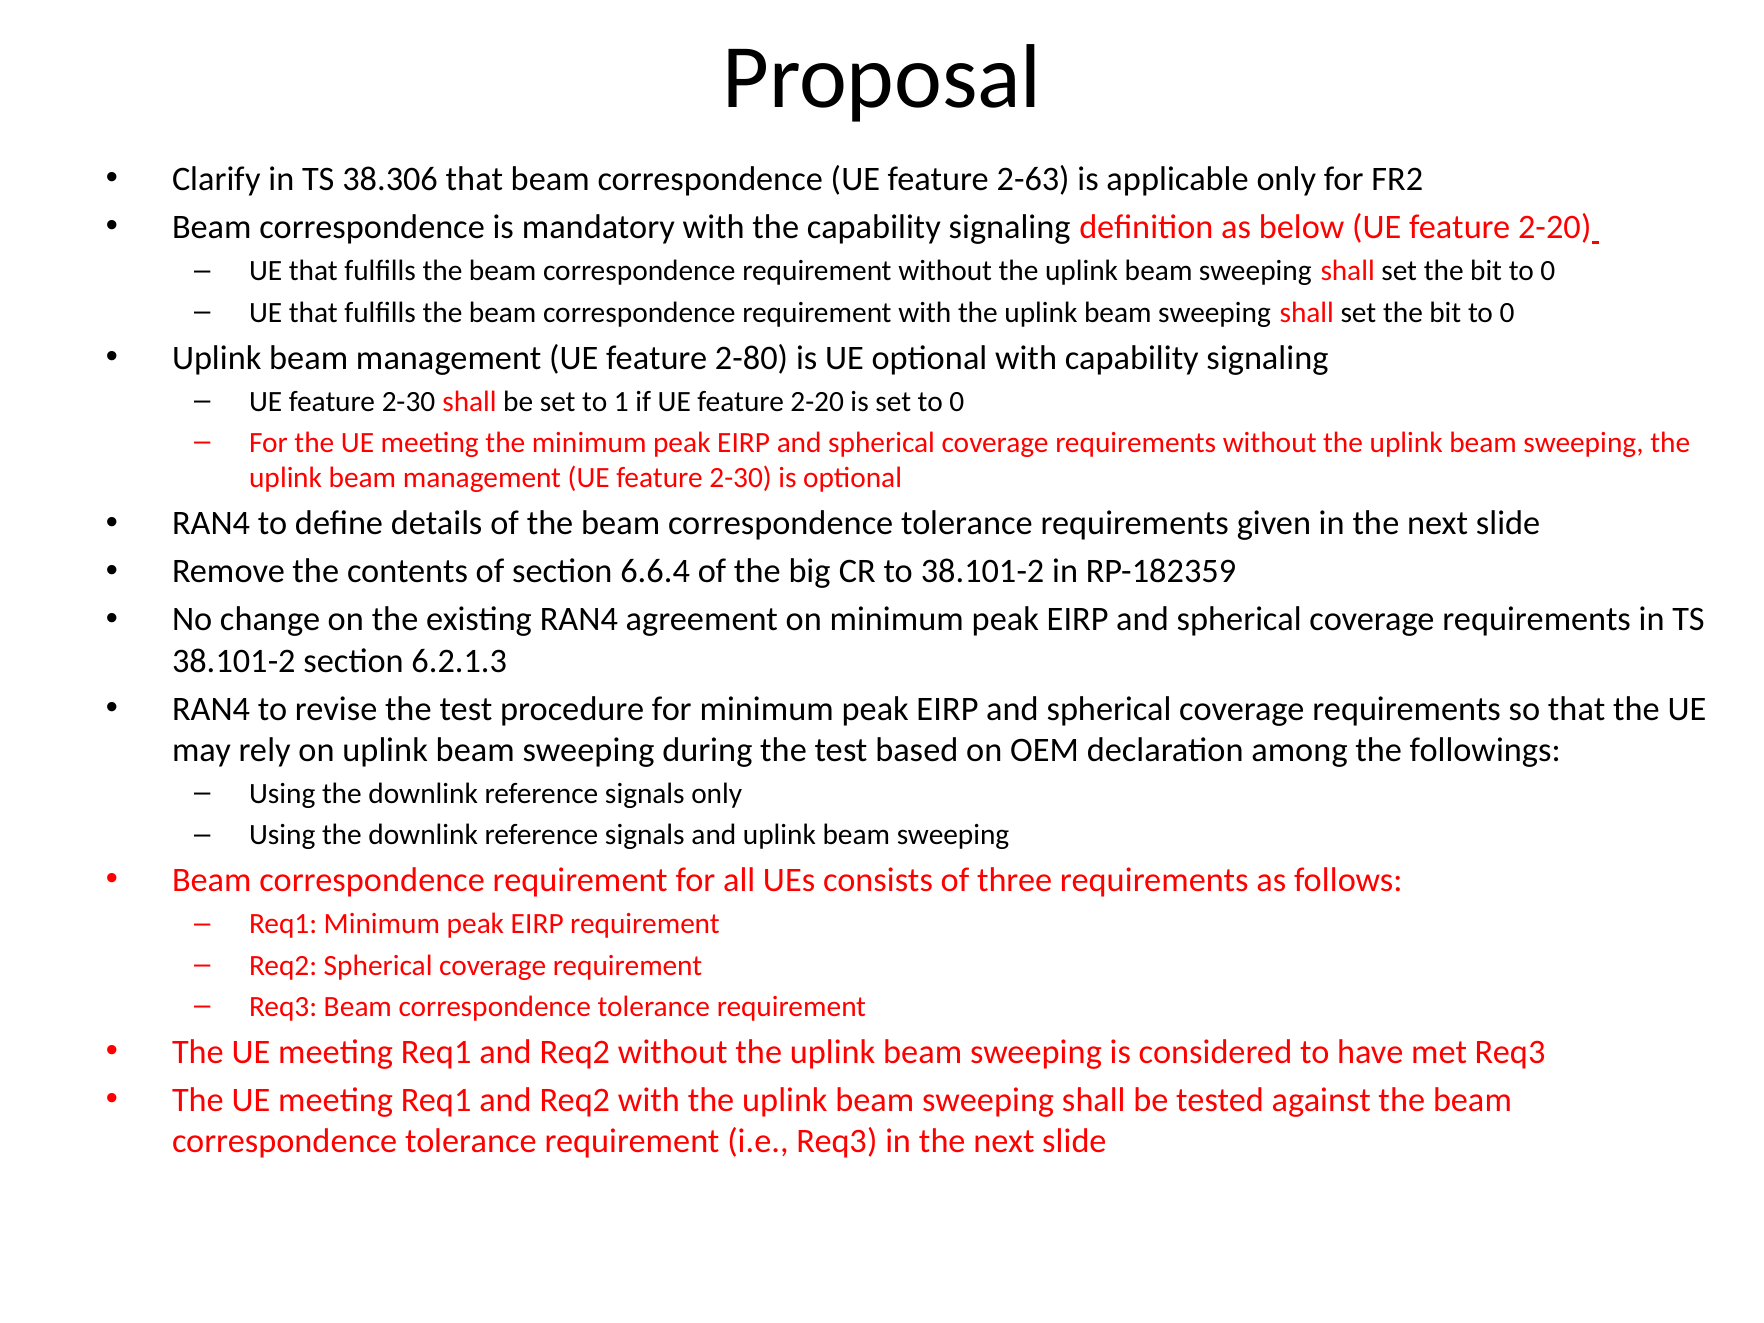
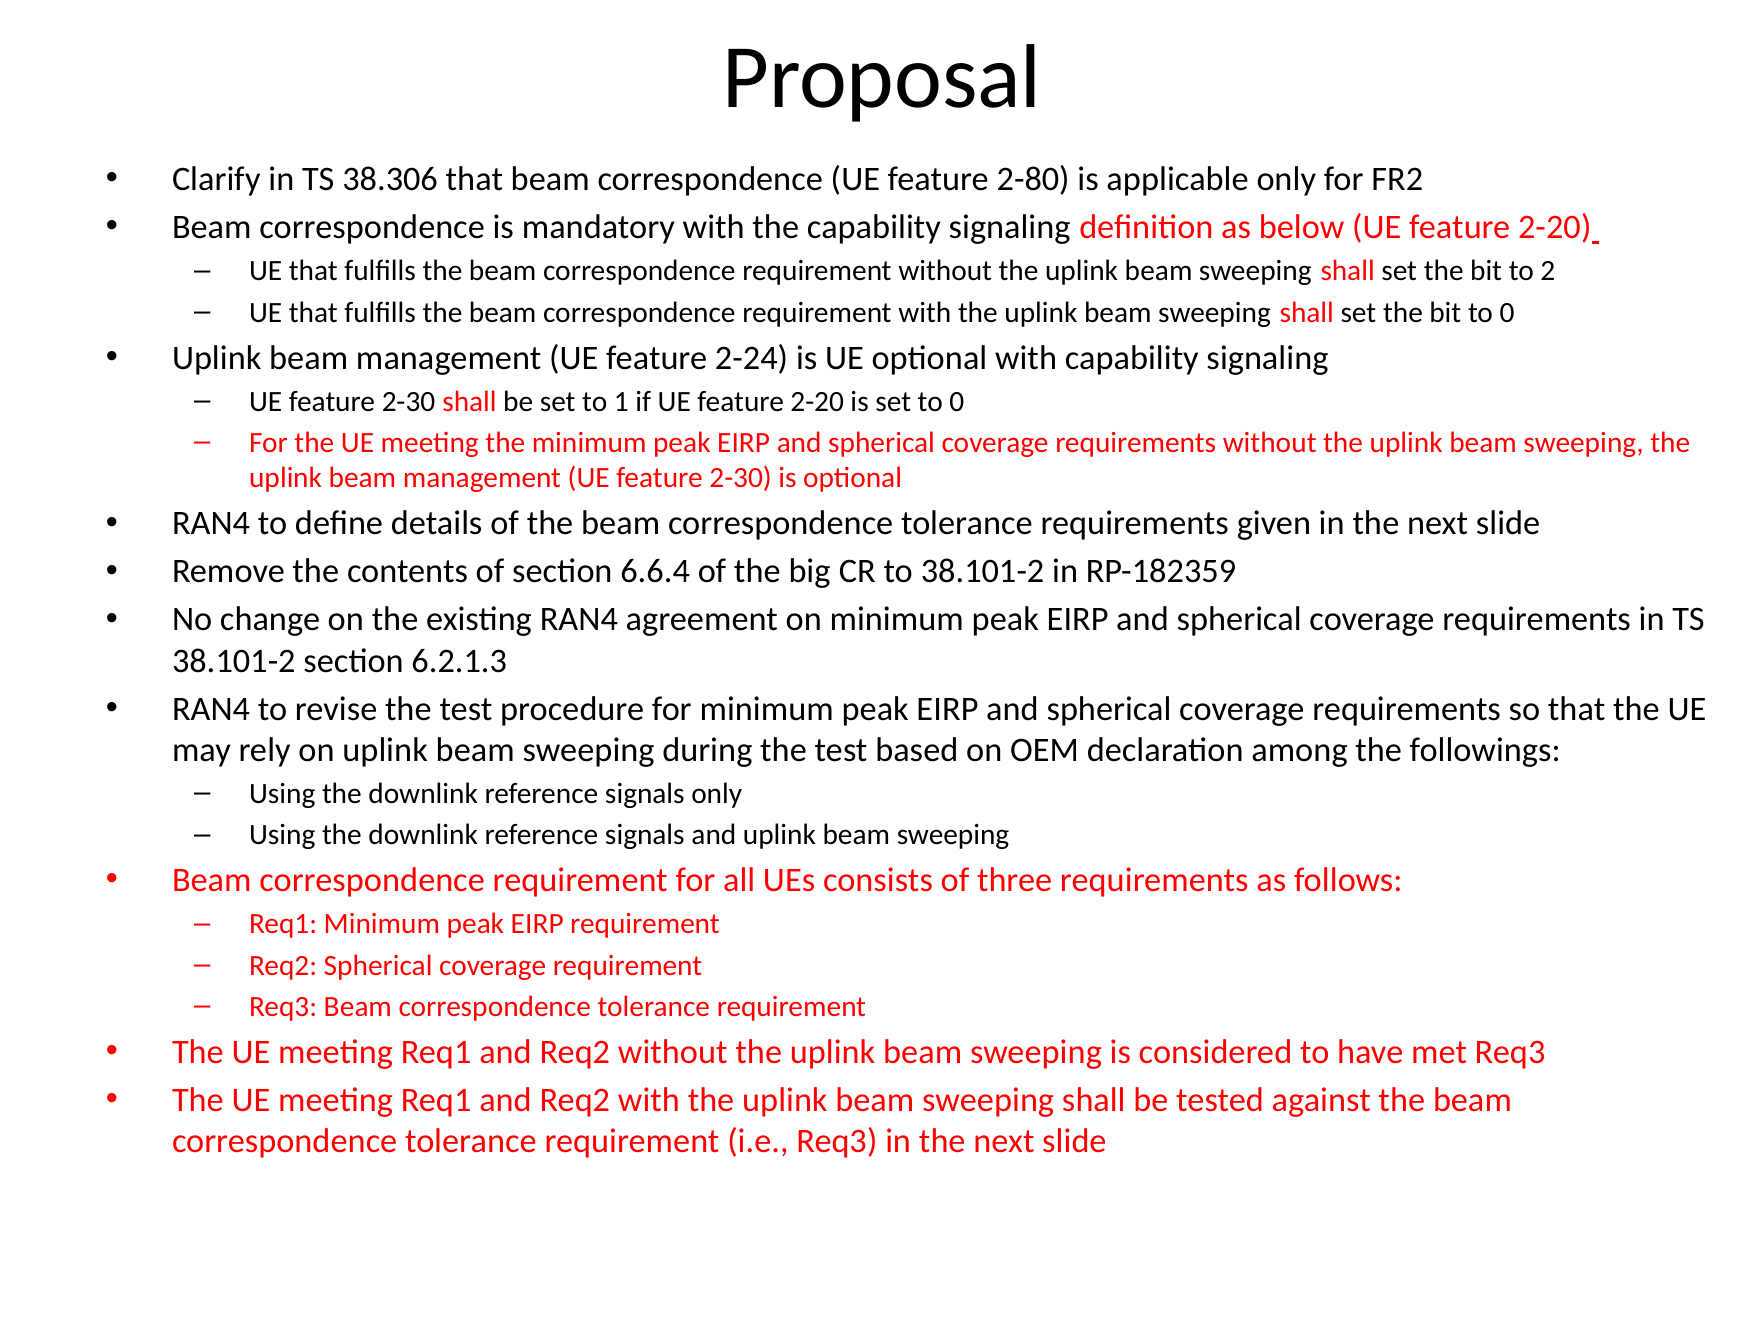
2-63: 2-63 -> 2-80
0 at (1548, 271): 0 -> 2
2-80: 2-80 -> 2-24
